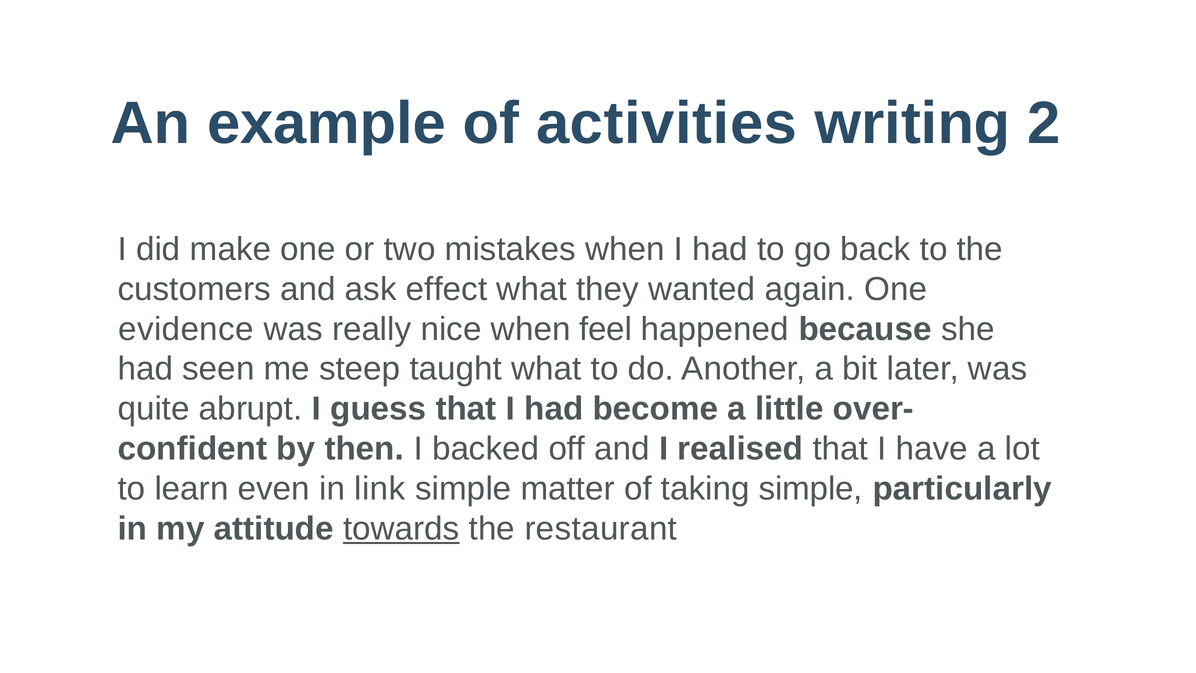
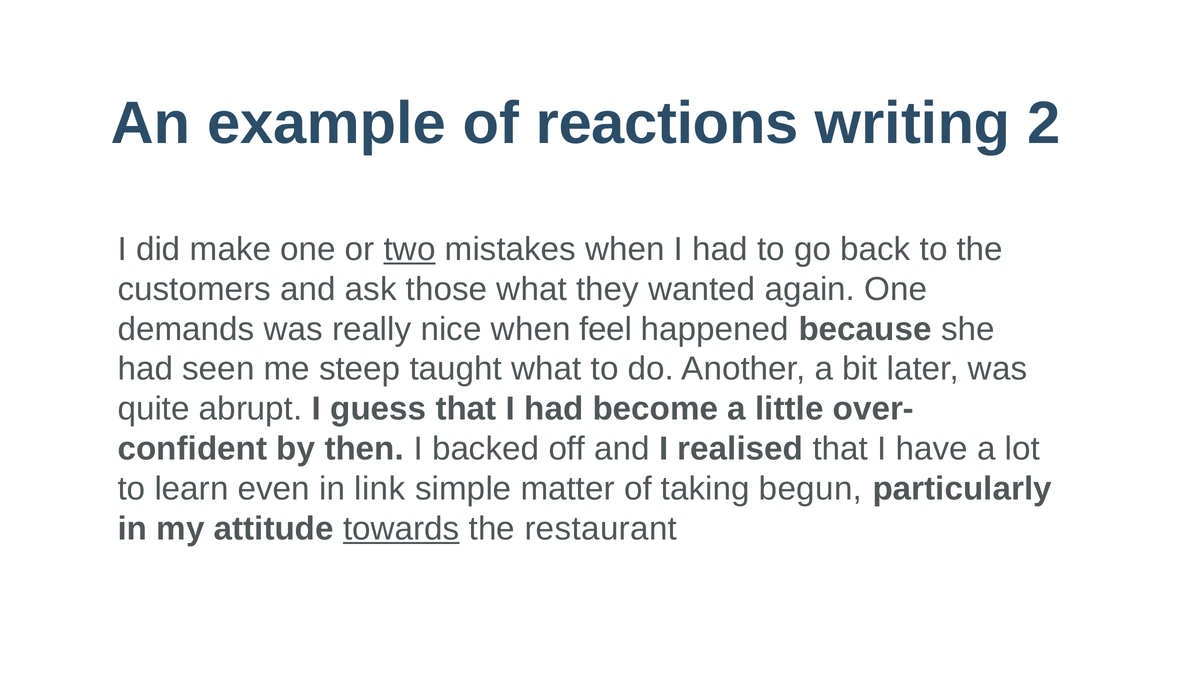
activities: activities -> reactions
two underline: none -> present
effect: effect -> those
evidence: evidence -> demands
taking simple: simple -> begun
